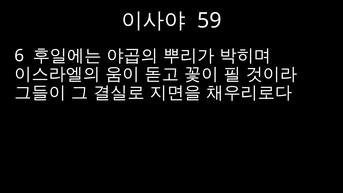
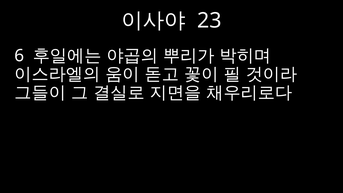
59: 59 -> 23
